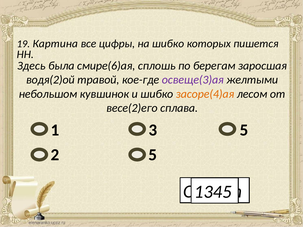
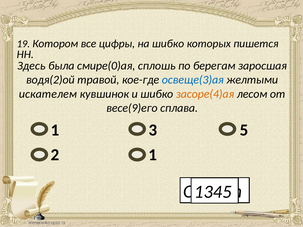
Картина: Картина -> Котором
смире(6)ая: смире(6)ая -> смире(0)ая
освеще(3)ая colour: purple -> blue
небольшом: небольшом -> искателем
весе(2)его: весе(2)его -> весе(9)его
2 5: 5 -> 1
